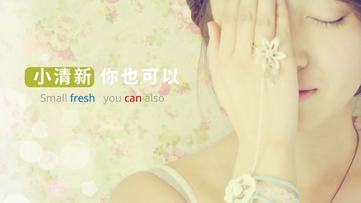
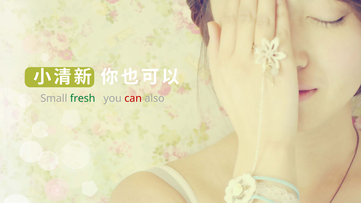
fresh colour: blue -> green
